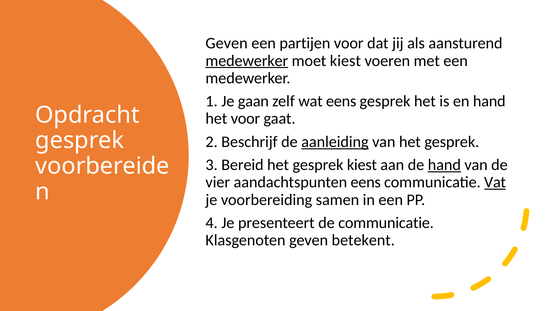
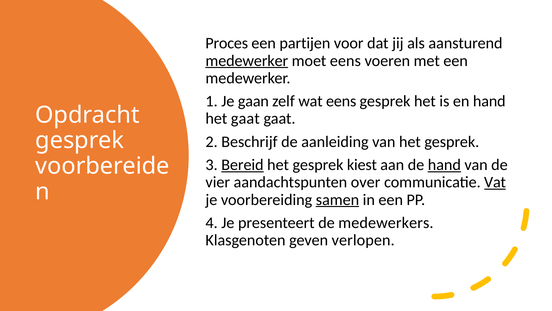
Geven at (227, 43): Geven -> Proces
moet kiest: kiest -> eens
het voor: voor -> gaat
aanleiding underline: present -> none
Bereid underline: none -> present
aandachtspunten eens: eens -> over
samen underline: none -> present
de communicatie: communicatie -> medewerkers
betekent: betekent -> verlopen
